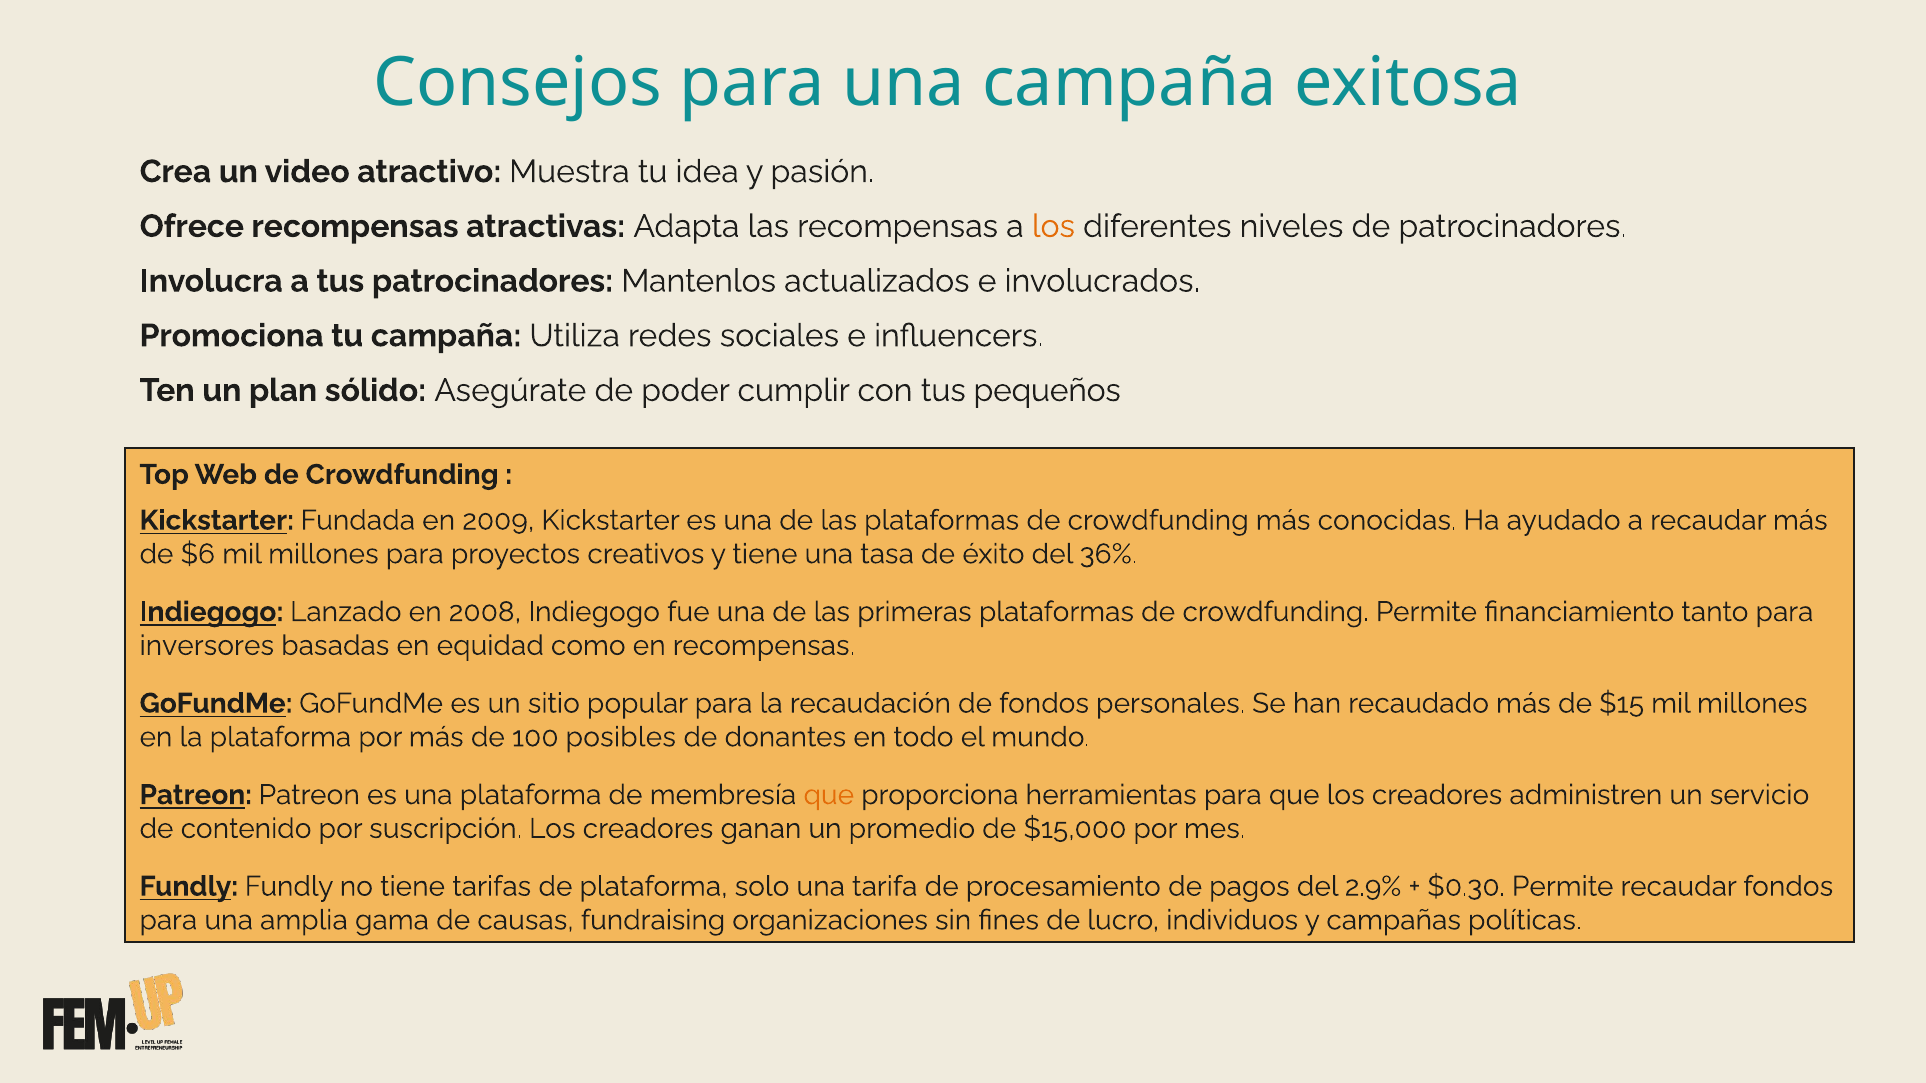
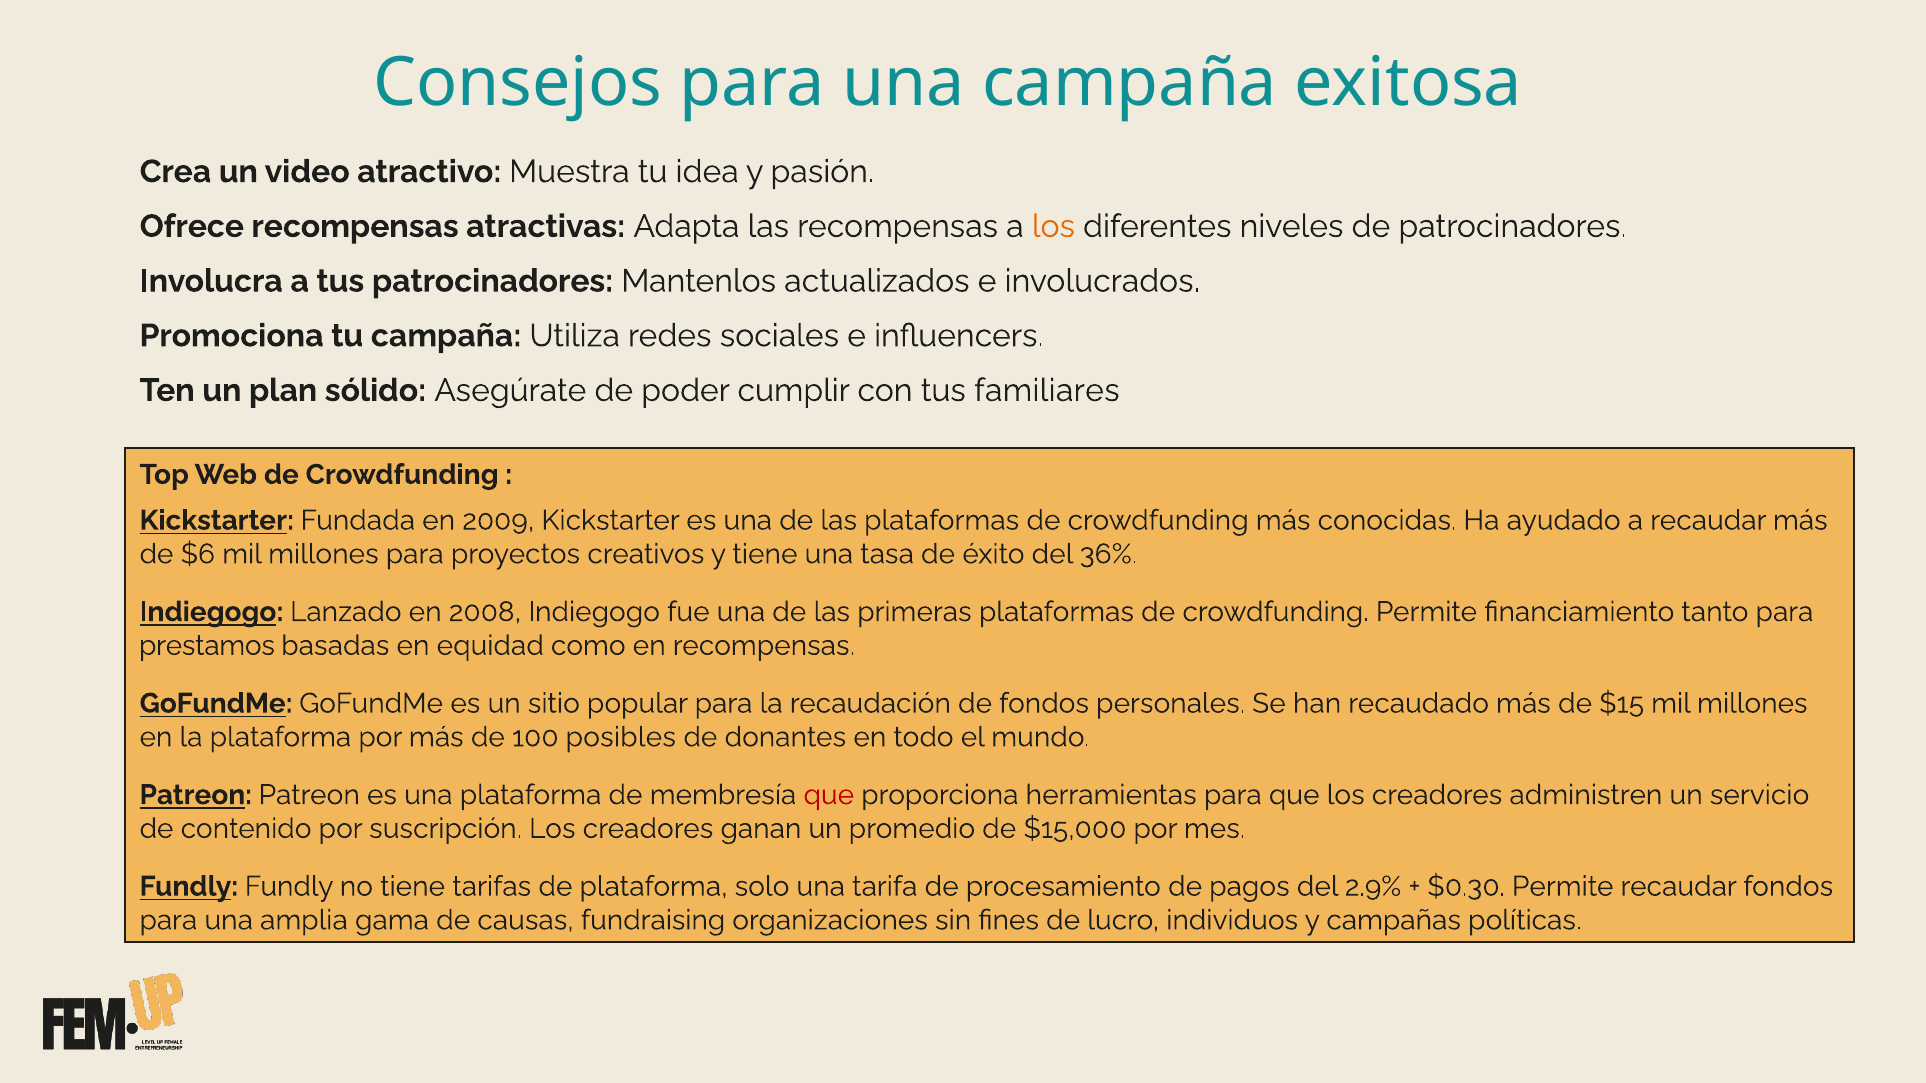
pequeños: pequeños -> familiares
inversores: inversores -> prestamos
que at (829, 795) colour: orange -> red
